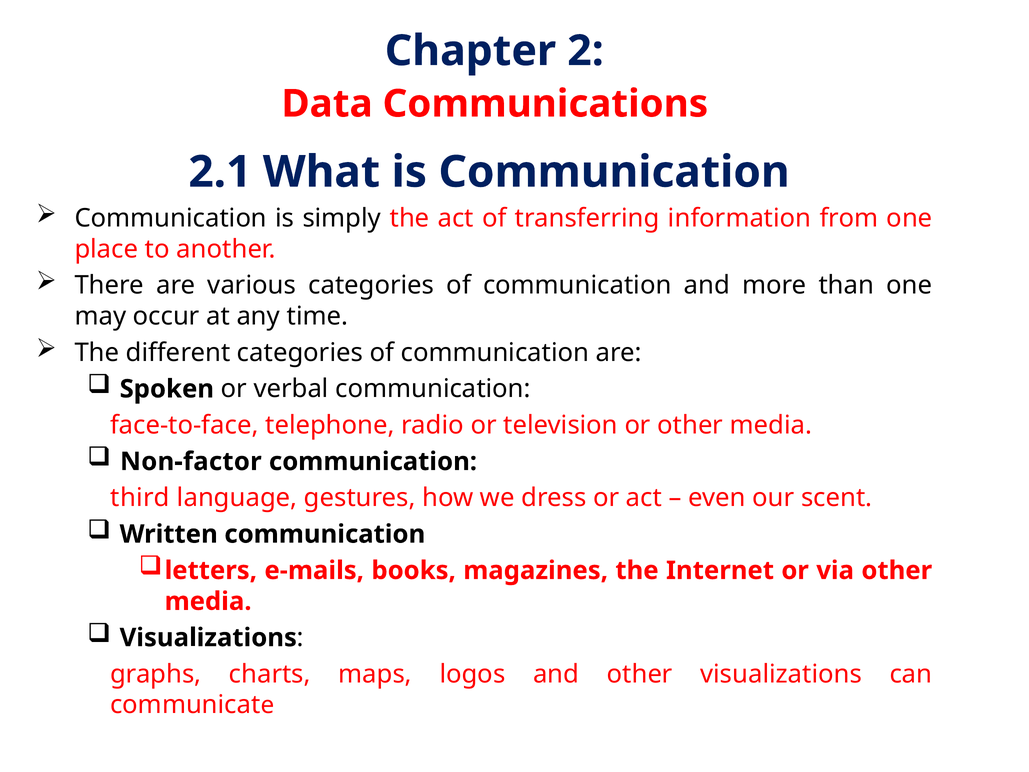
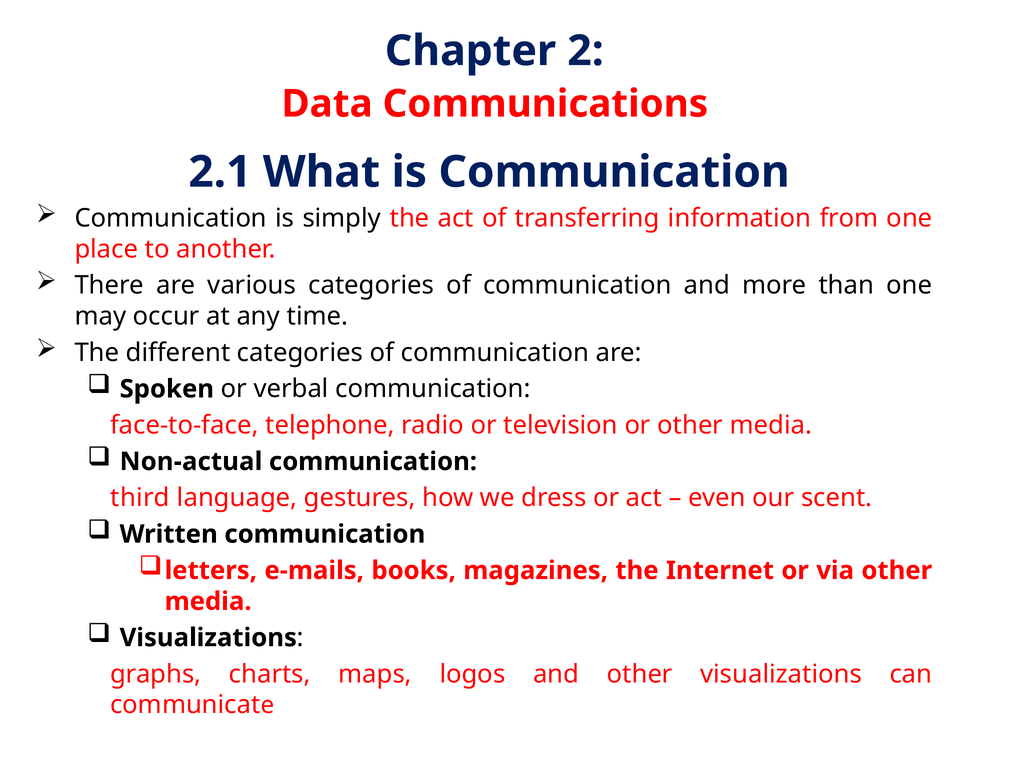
Non-factor: Non-factor -> Non-actual
